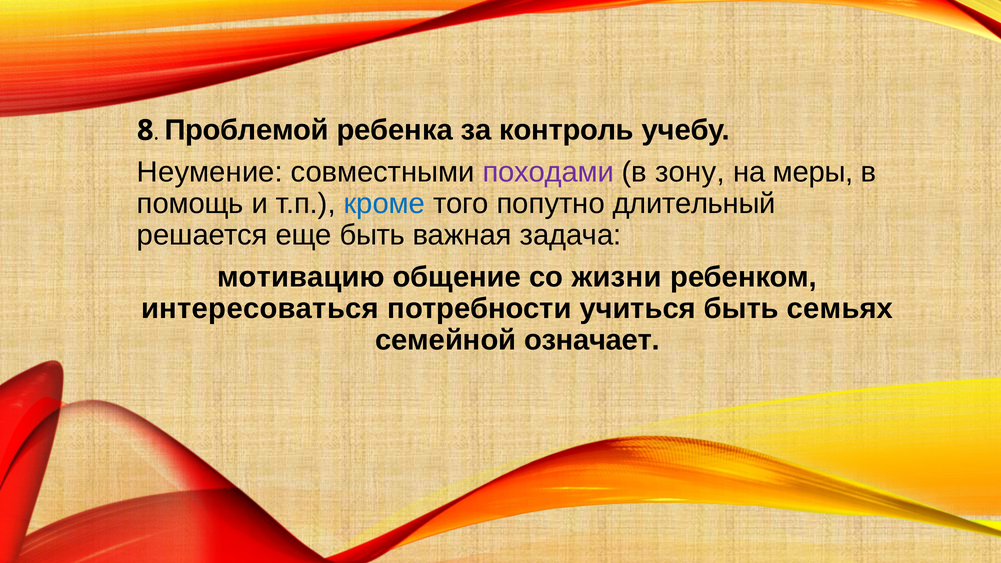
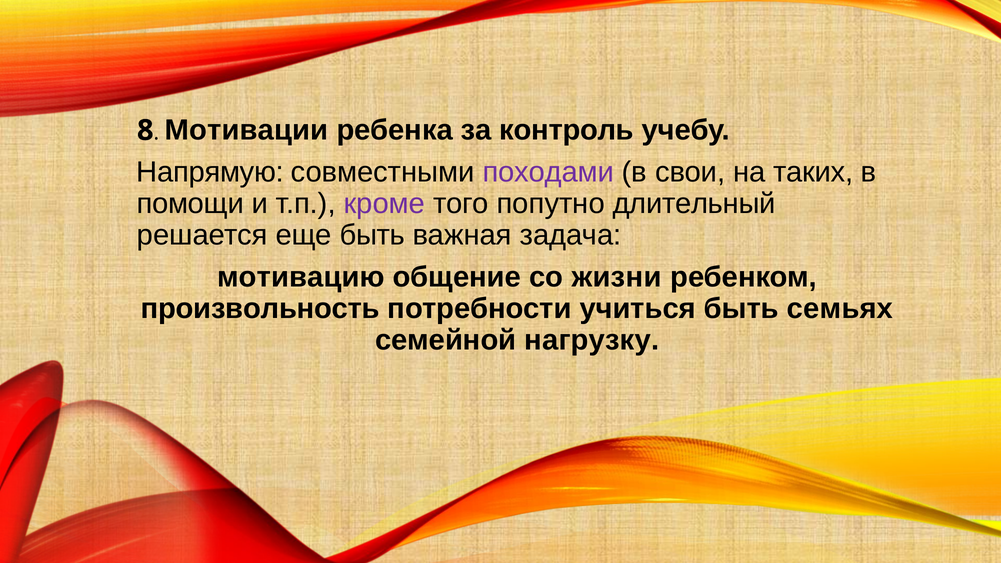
Проблемой: Проблемой -> Мотивации
Неумение: Неумение -> Напрямую
зону: зону -> свои
меры: меры -> таких
помощь: помощь -> помощи
кроме colour: blue -> purple
интересоваться: интересоваться -> произвольность
означает: означает -> нагрузку
